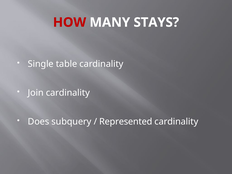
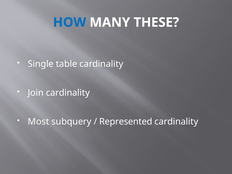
HOW colour: red -> blue
STAYS: STAYS -> THESE
Does: Does -> Most
